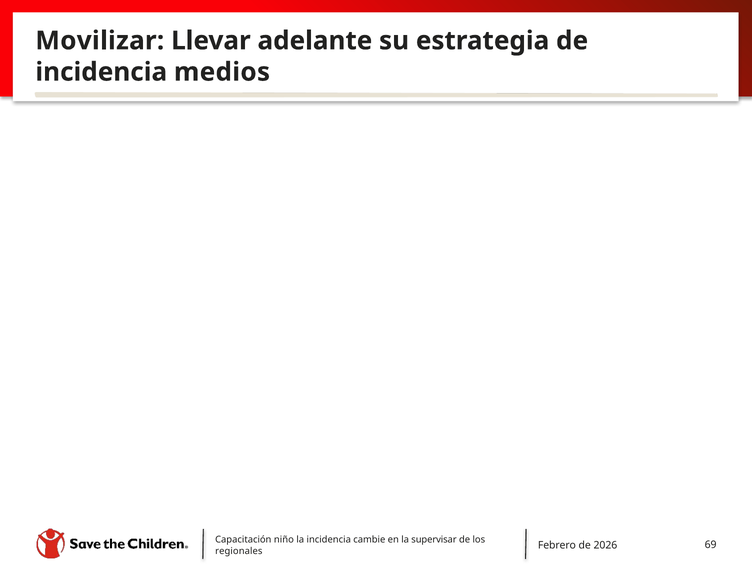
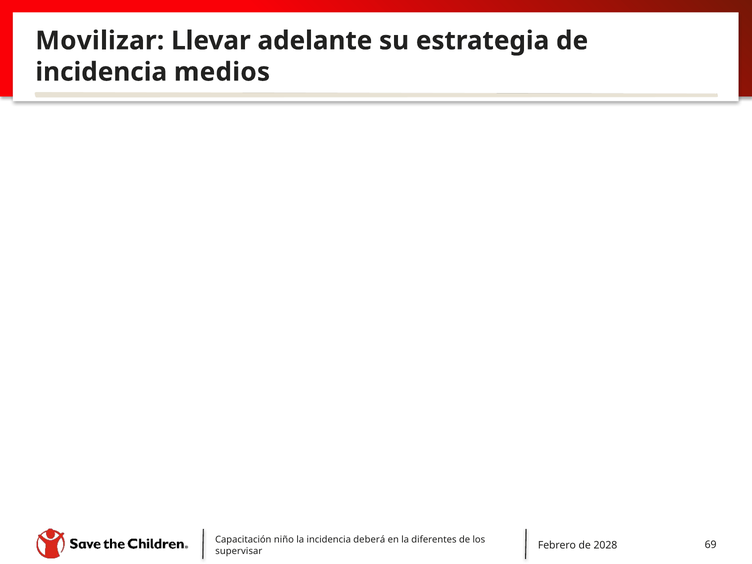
cambie: cambie -> deberá
supervisar: supervisar -> diferentes
2026: 2026 -> 2028
regionales: regionales -> supervisar
